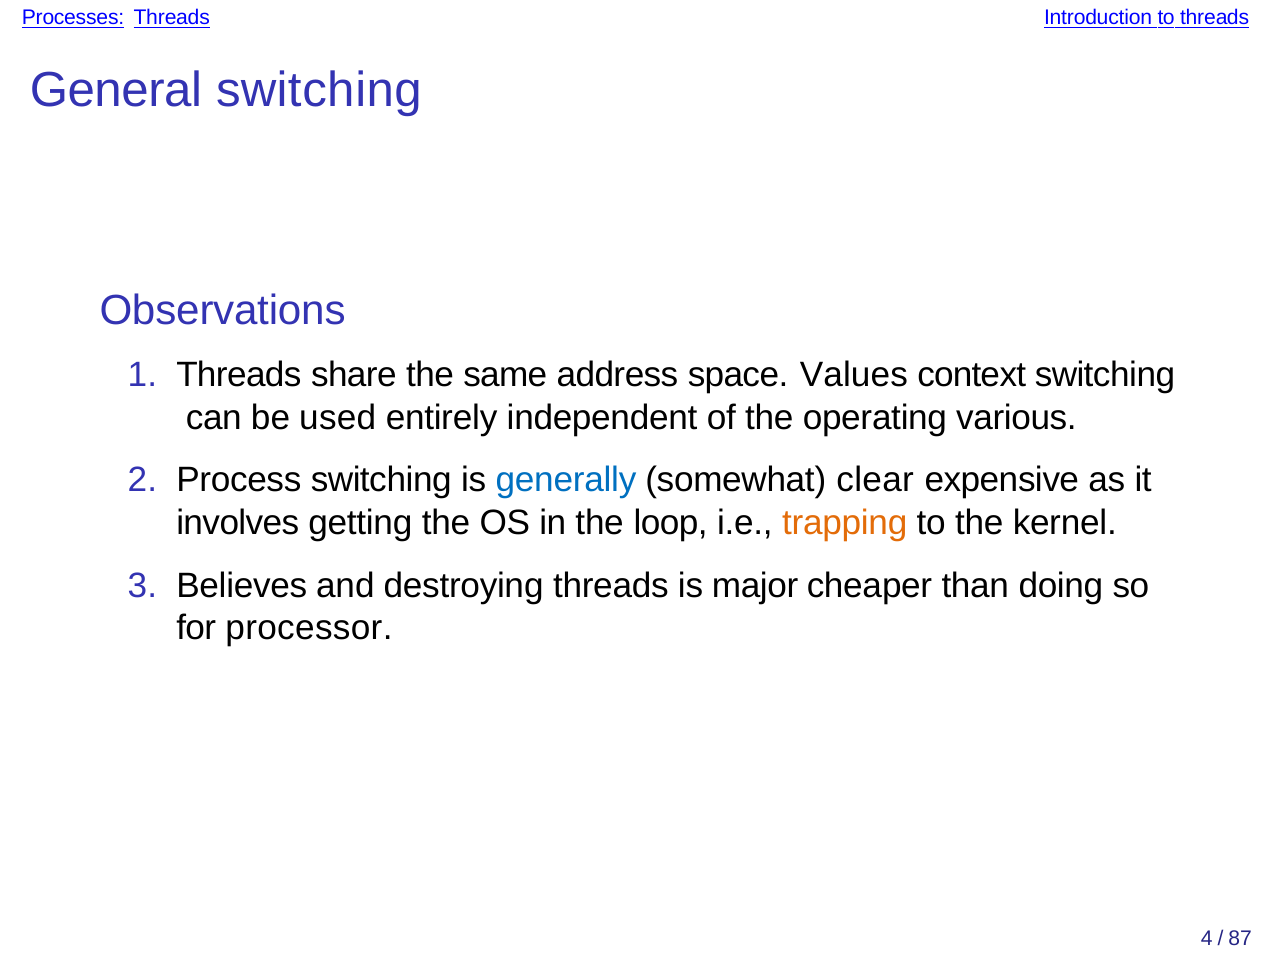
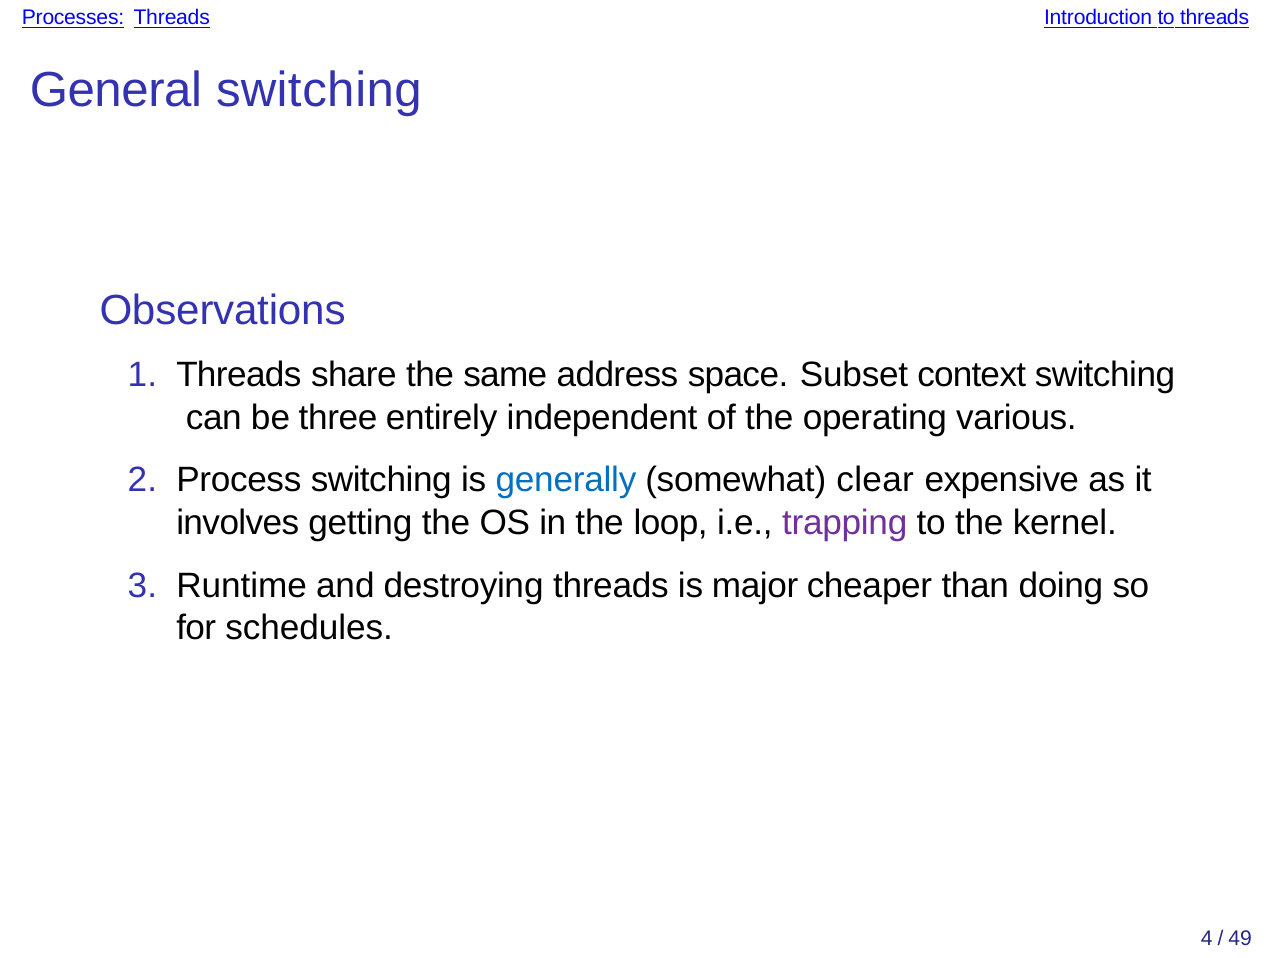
Values: Values -> Subset
used: used -> three
trapping colour: orange -> purple
Believes: Believes -> Runtime
processor: processor -> schedules
87: 87 -> 49
